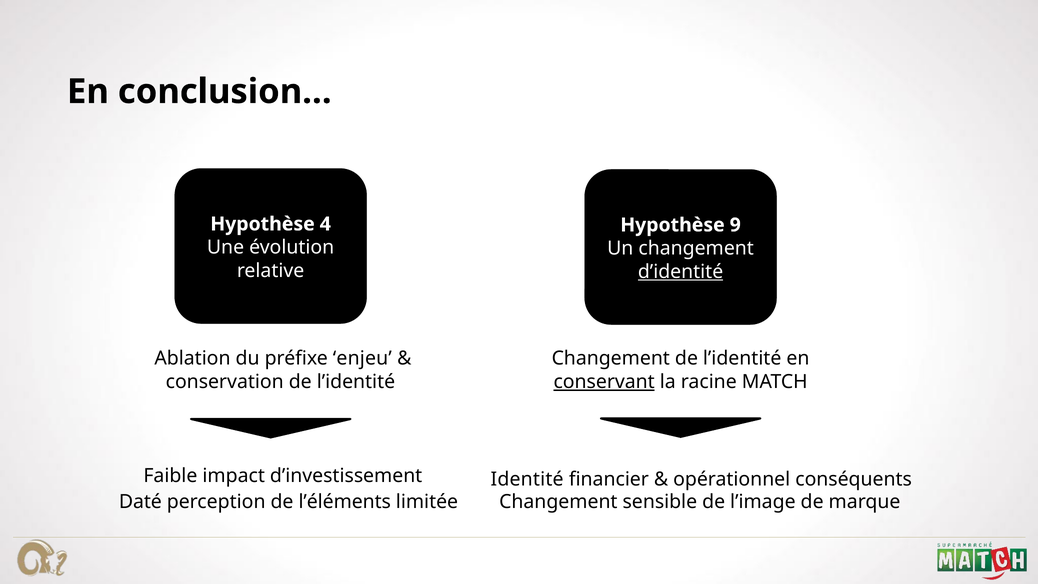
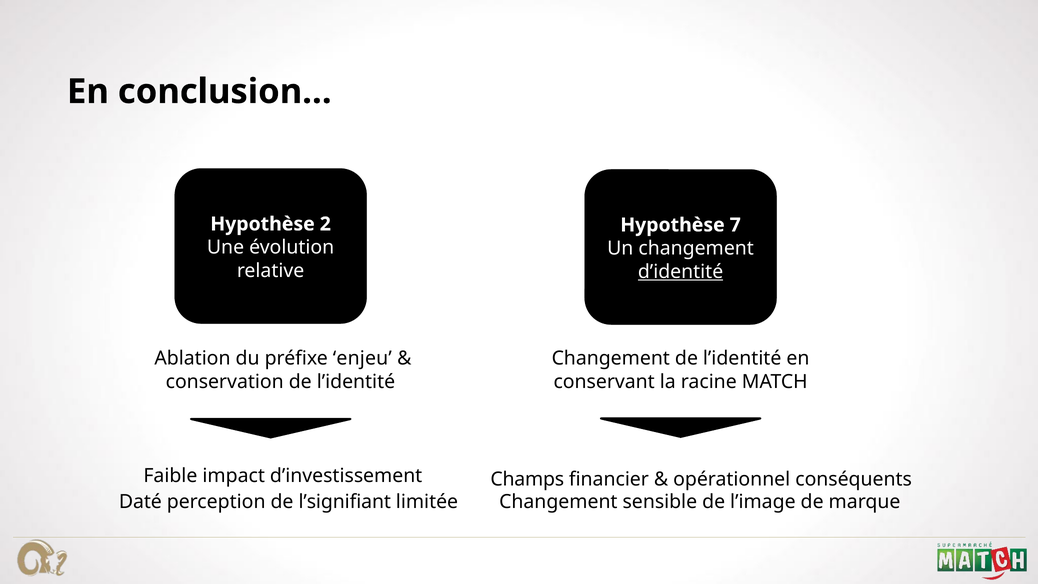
4: 4 -> 2
9: 9 -> 7
conservant underline: present -> none
Identité: Identité -> Champs
l’éléments: l’éléments -> l’signifiant
